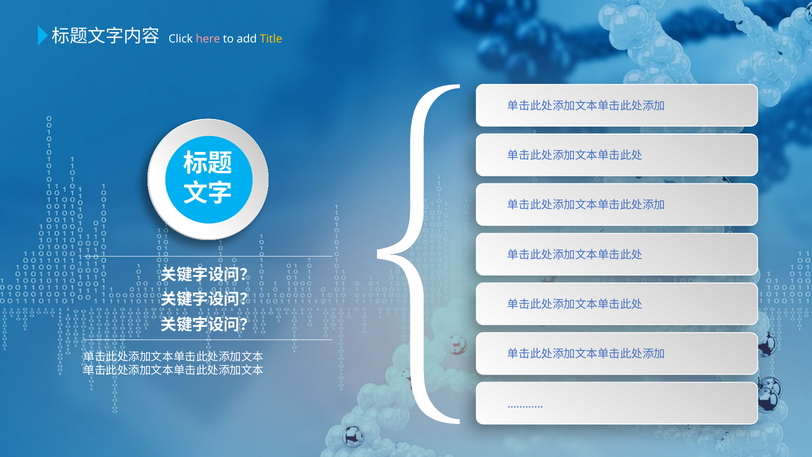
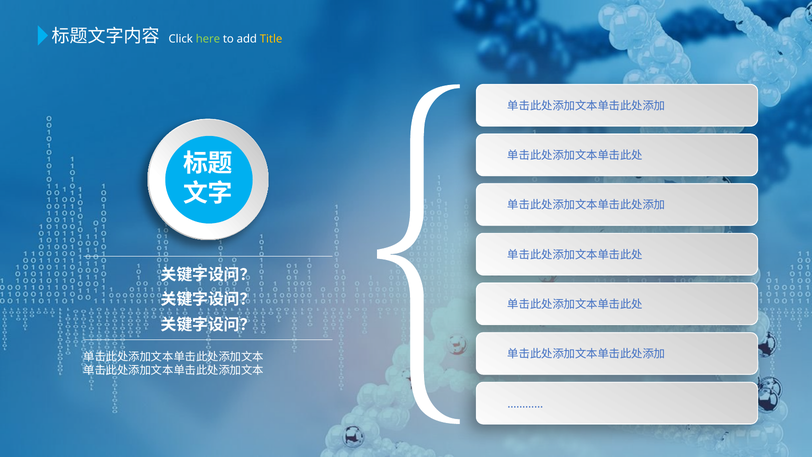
here colour: pink -> light green
